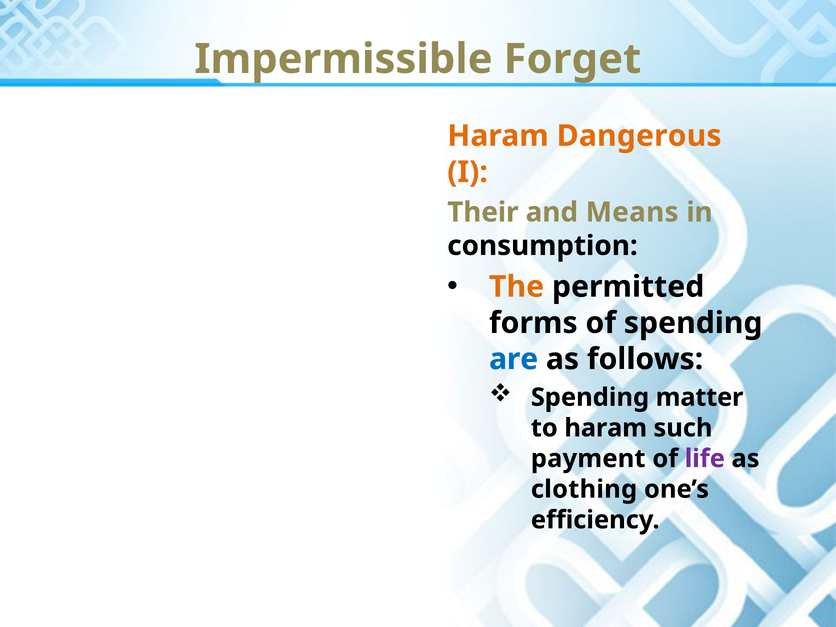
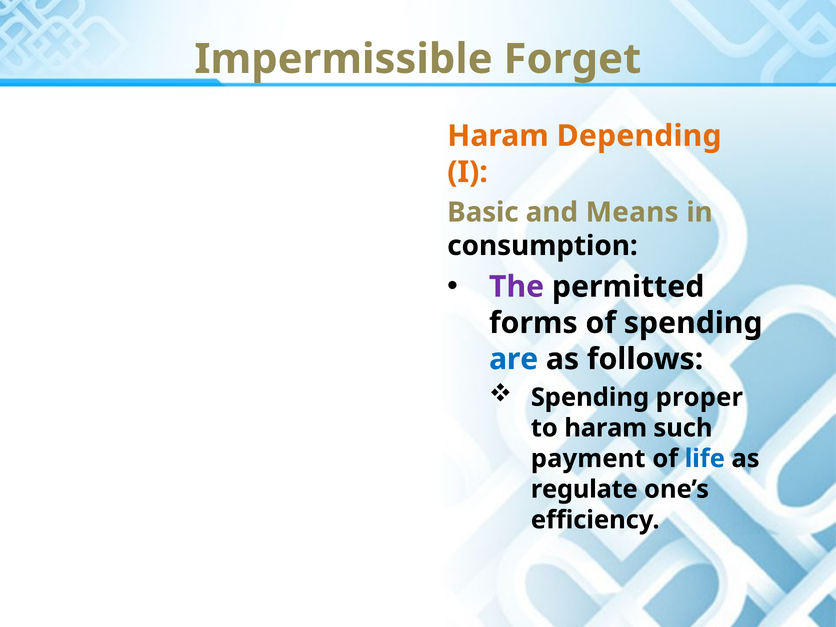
Dangerous: Dangerous -> Depending
Their: Their -> Basic
The colour: orange -> purple
matter: matter -> proper
life colour: purple -> blue
clothing: clothing -> regulate
